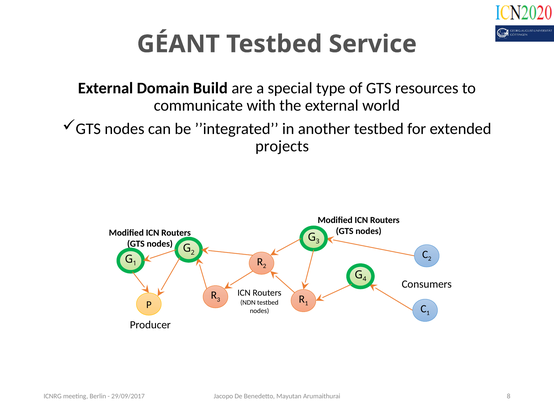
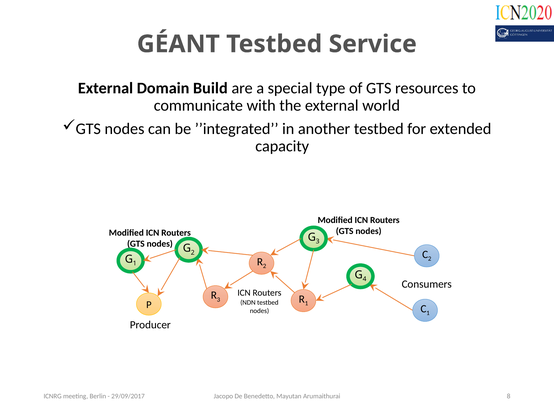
projects: projects -> capacity
